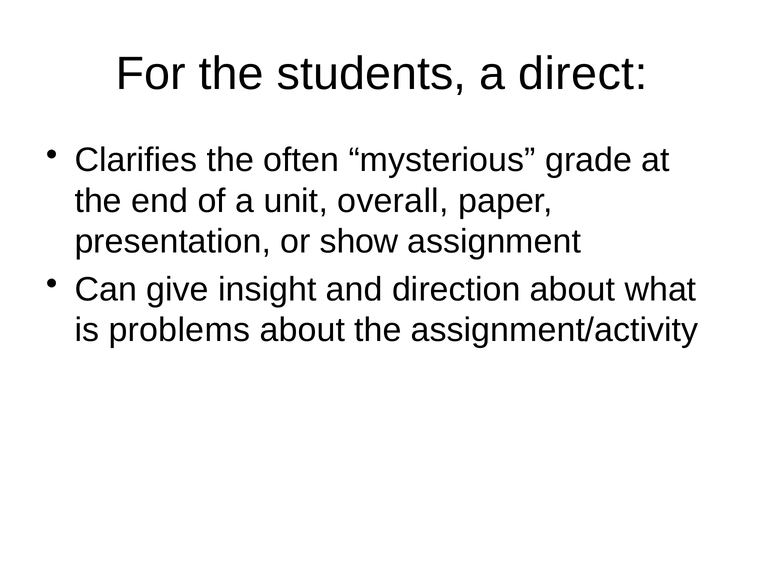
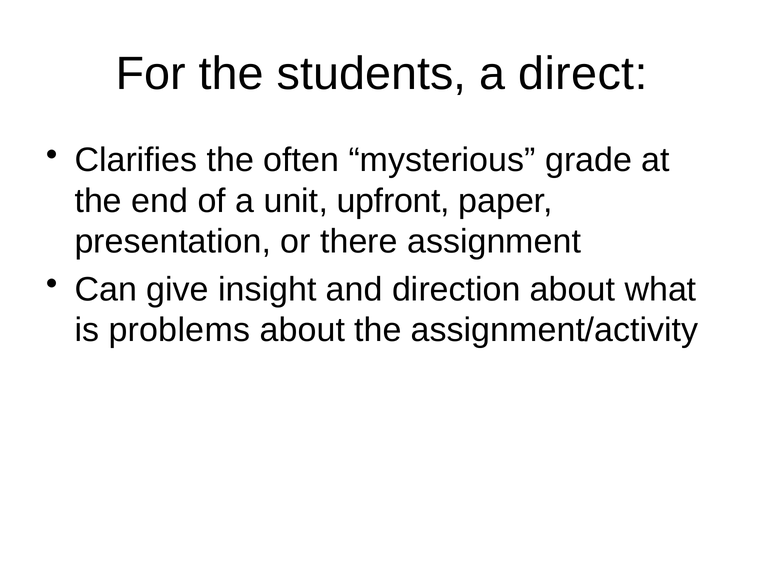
overall: overall -> upfront
show: show -> there
